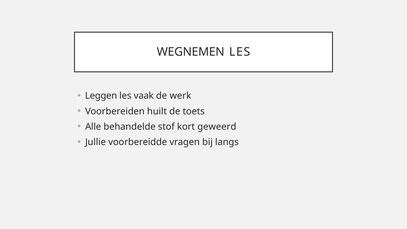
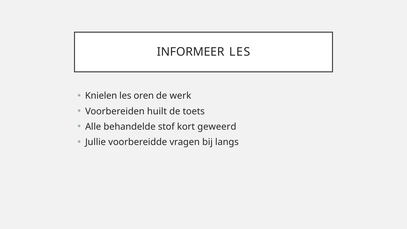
WEGNEMEN: WEGNEMEN -> INFORMEER
Leggen: Leggen -> Knielen
vaak: vaak -> oren
